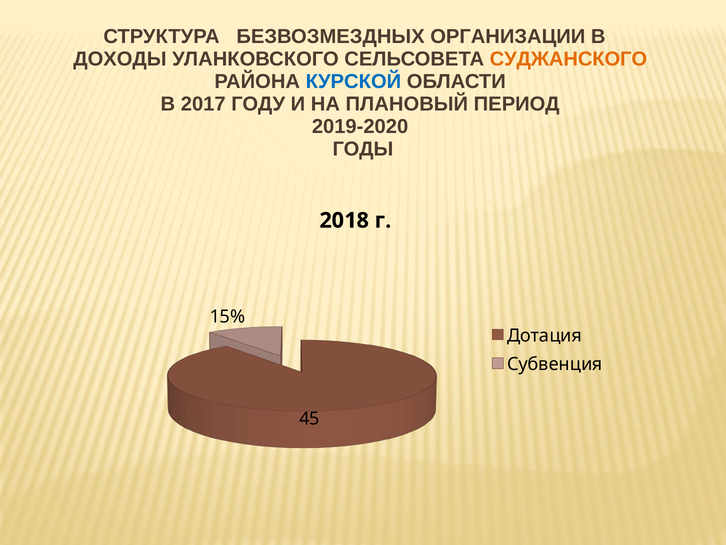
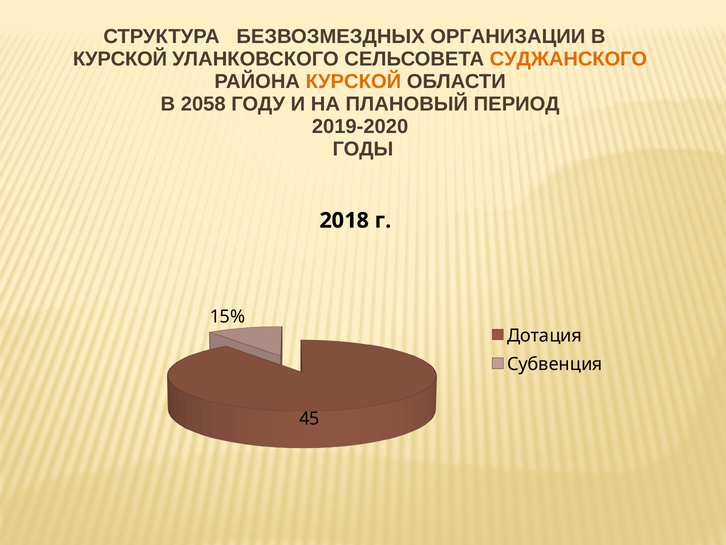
ДОХОДЫ at (120, 59): ДОХОДЫ -> КУРСКОЙ
КУРСКОЙ at (353, 82) colour: blue -> orange
2017: 2017 -> 2058
